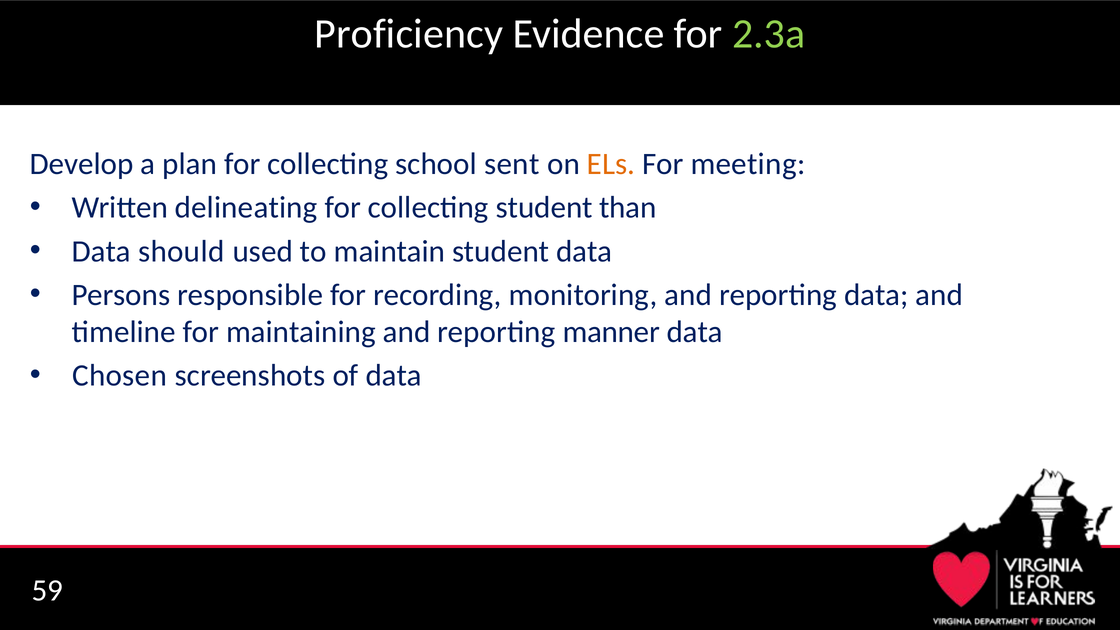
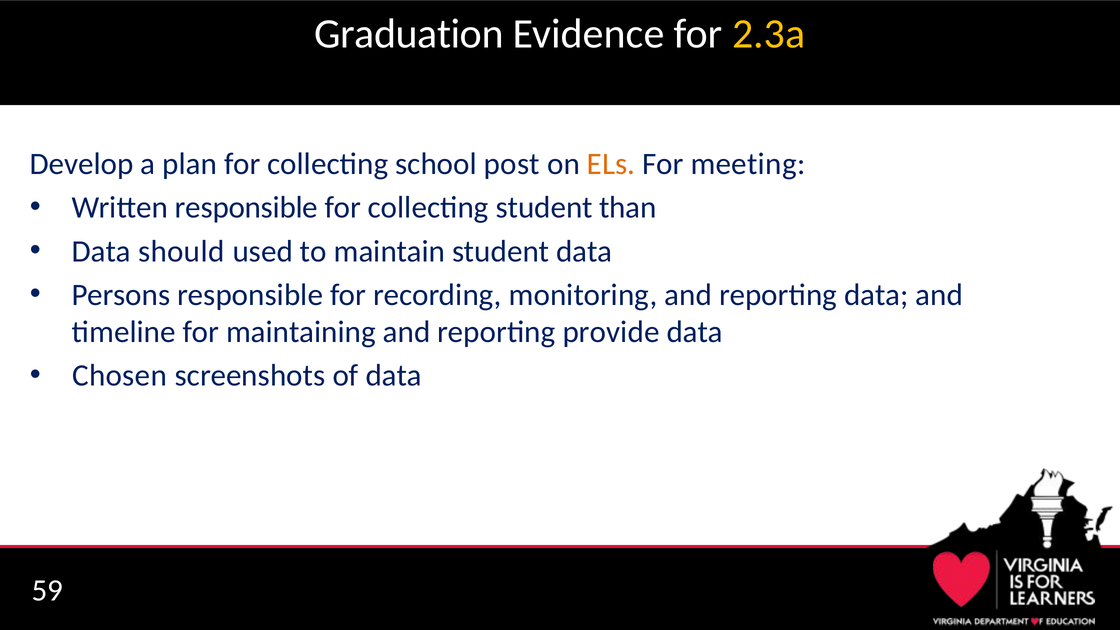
Proficiency: Proficiency -> Graduation
2.3a colour: light green -> yellow
sent: sent -> post
Written delineating: delineating -> responsible
manner: manner -> provide
